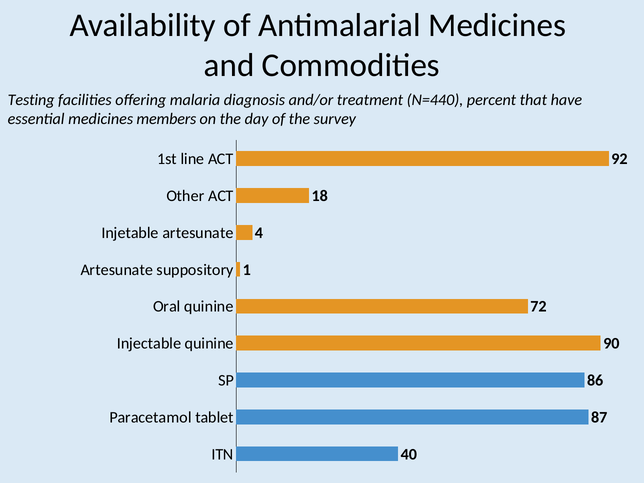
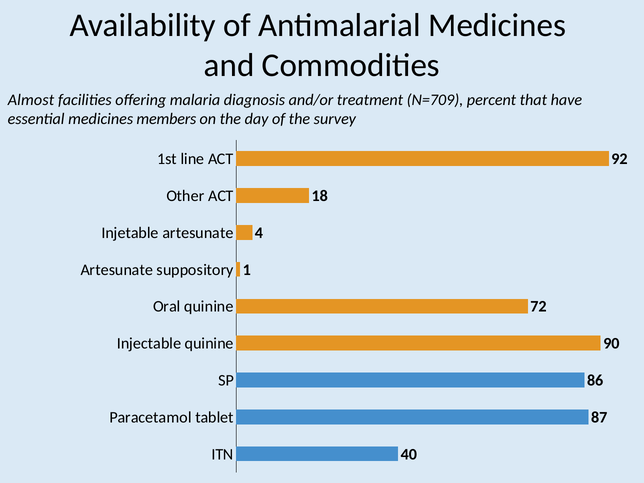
Testing: Testing -> Almost
N=440: N=440 -> N=709
